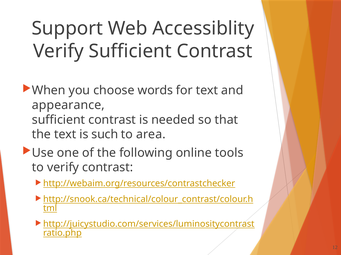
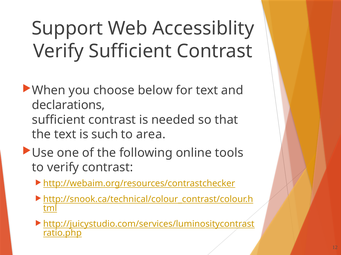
words: words -> below
appearance: appearance -> declarations
